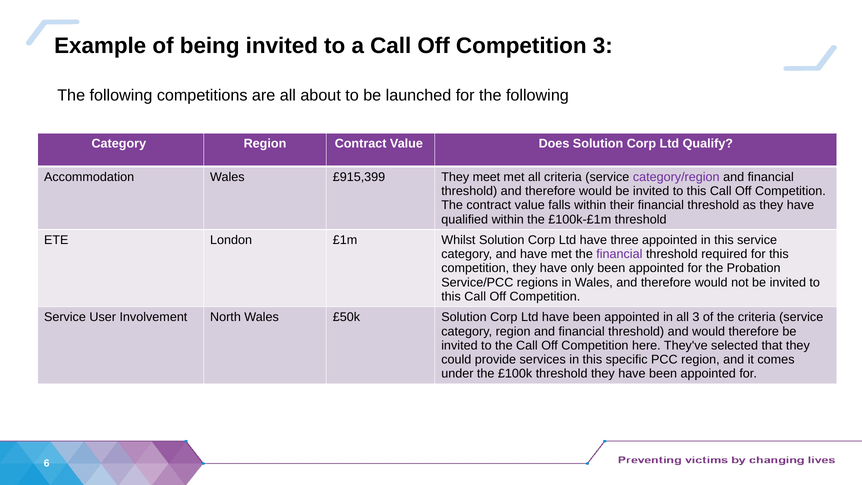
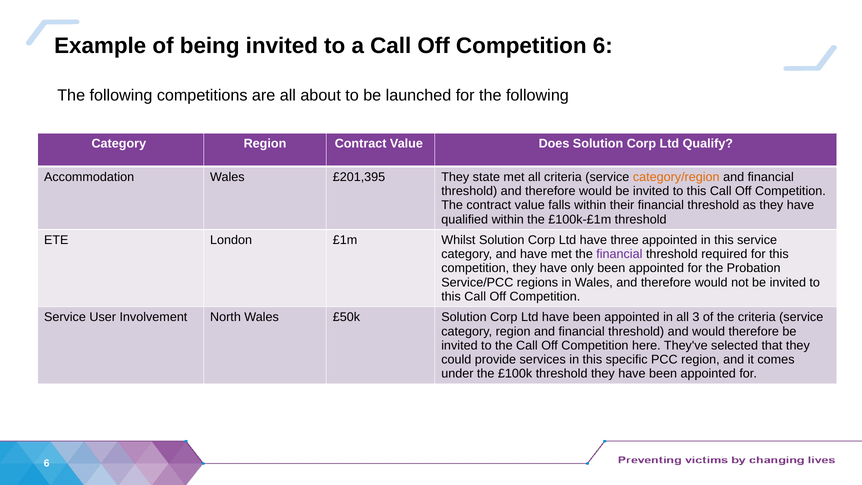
Competition 3: 3 -> 6
£915,399: £915,399 -> £201,395
meet: meet -> state
category/region colour: purple -> orange
